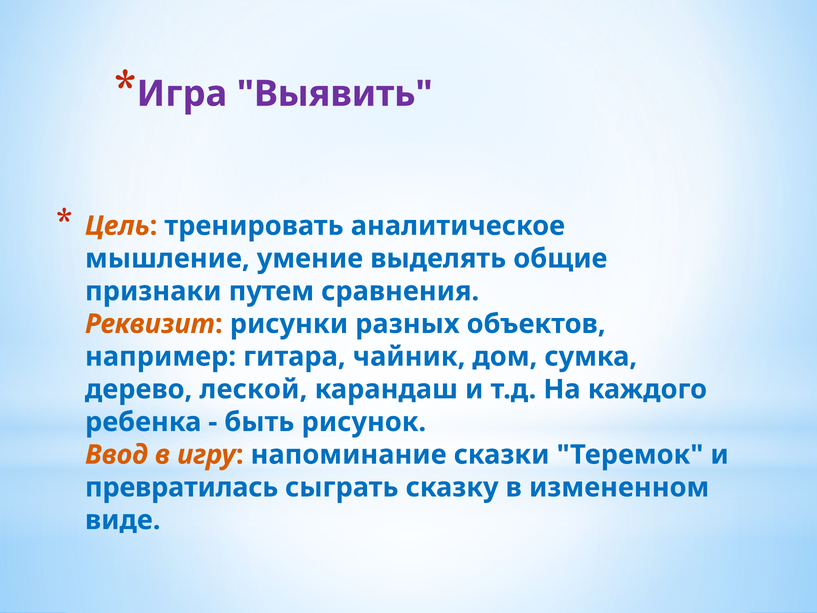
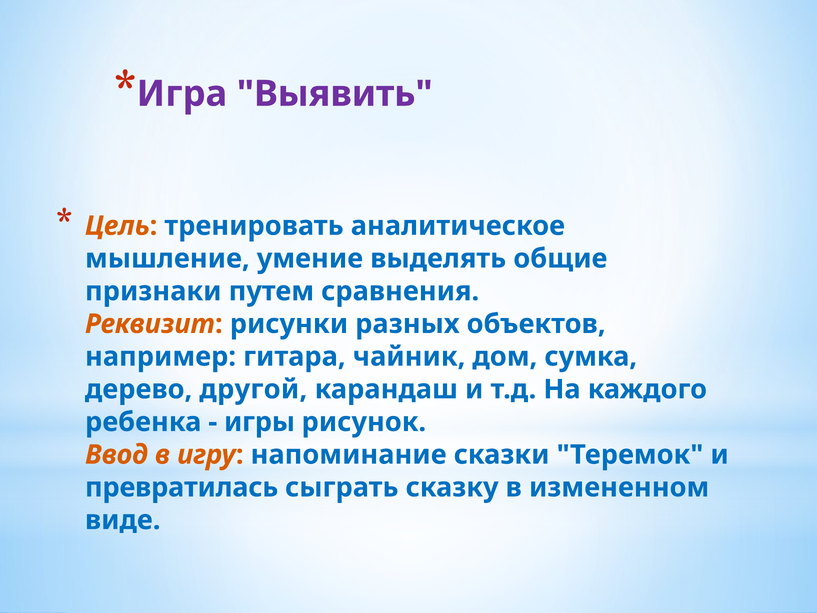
леской: леской -> другой
быть: быть -> игры
